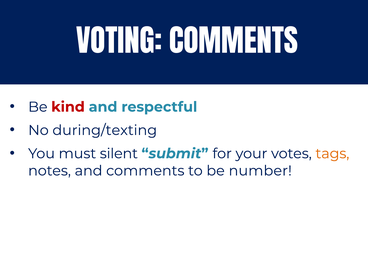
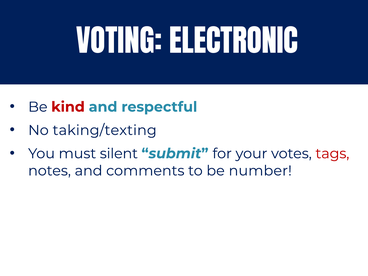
VOTING COMMENTS: COMMENTS -> ELECTRONIC
during/texting: during/texting -> taking/texting
tags colour: orange -> red
